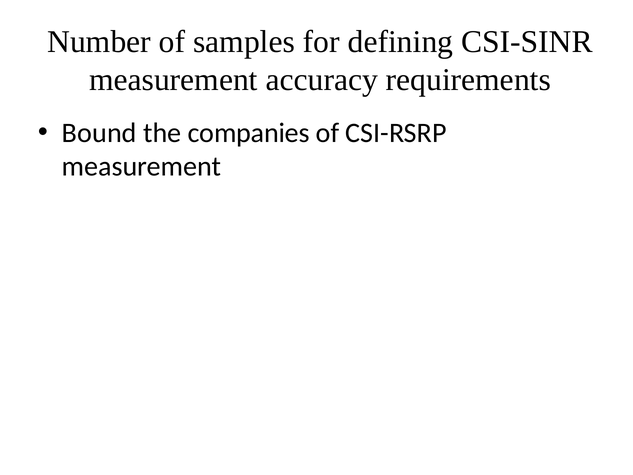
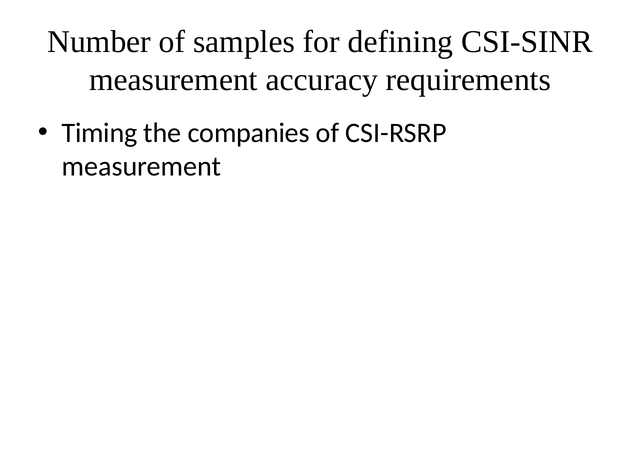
Bound: Bound -> Timing
